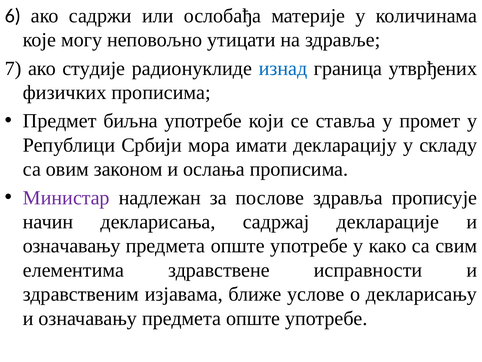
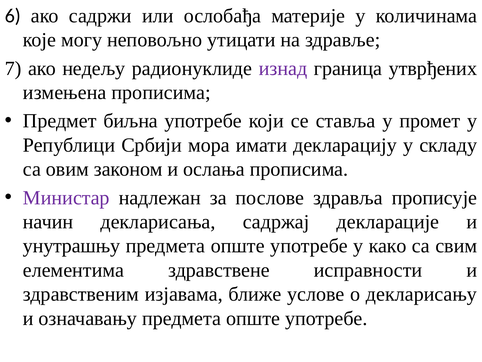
студије: студије -> недељу
изнад colour: blue -> purple
физичких: физичких -> измењена
означавању at (72, 246): означавању -> унутрашњу
